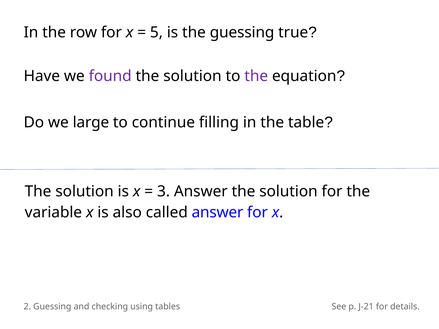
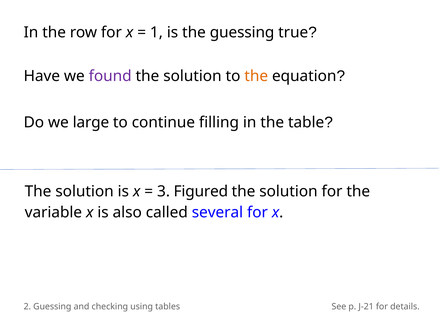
5: 5 -> 1
the at (256, 76) colour: purple -> orange
3 Answer: Answer -> Figured
called answer: answer -> several
